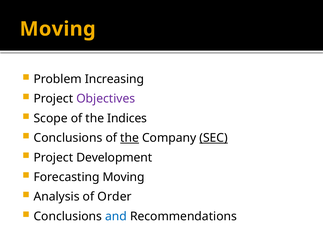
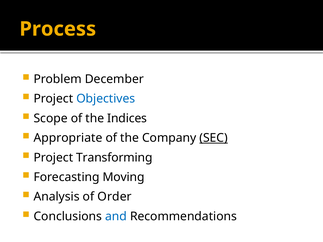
Moving at (58, 29): Moving -> Process
Increasing: Increasing -> December
Objectives colour: purple -> blue
Conclusions at (68, 138): Conclusions -> Appropriate
the at (130, 138) underline: present -> none
Development: Development -> Transforming
